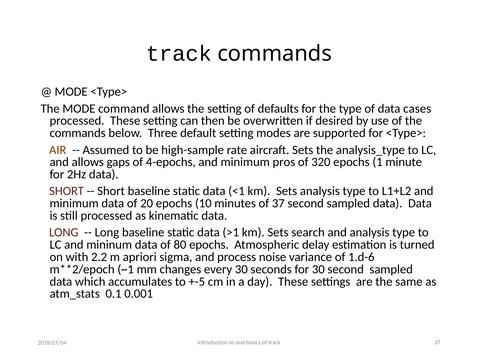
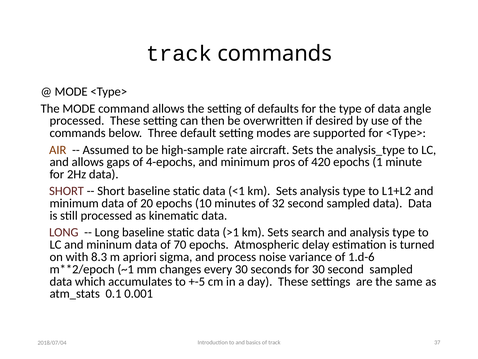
cases: cases -> angle
320: 320 -> 420
of 37: 37 -> 32
80: 80 -> 70
2.2: 2.2 -> 8.3
